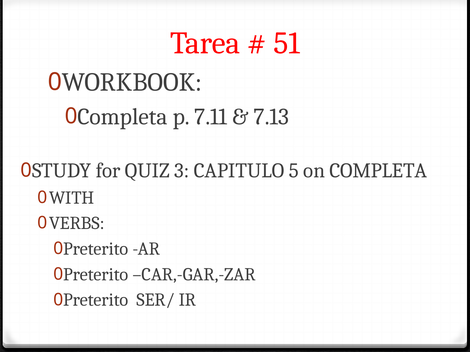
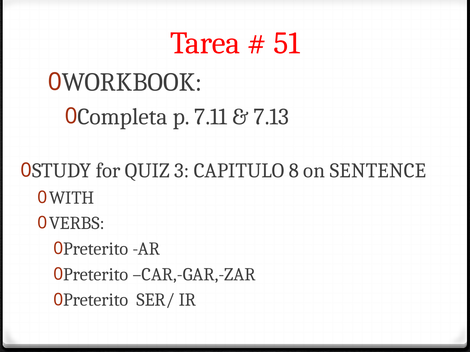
5: 5 -> 8
on COMPLETA: COMPLETA -> SENTENCE
